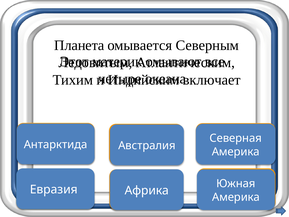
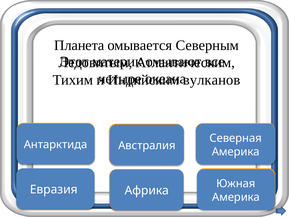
включает: включает -> вулканов
